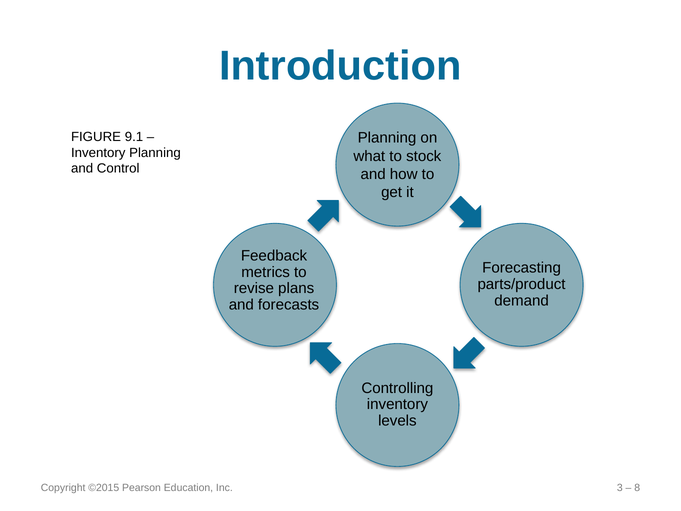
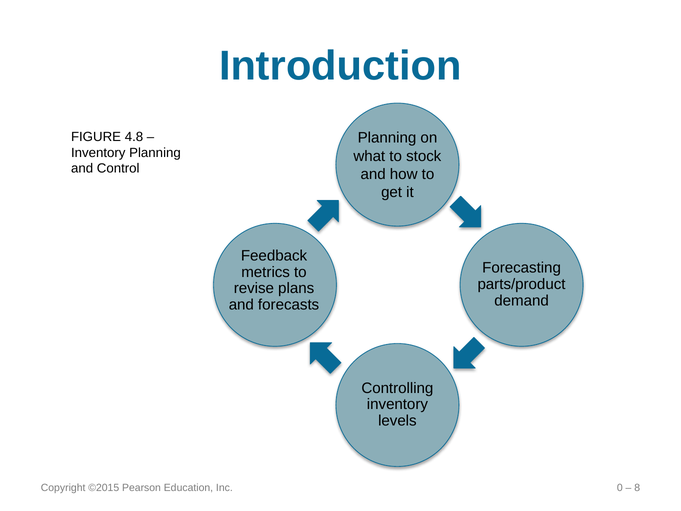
9.1: 9.1 -> 4.8
3: 3 -> 0
